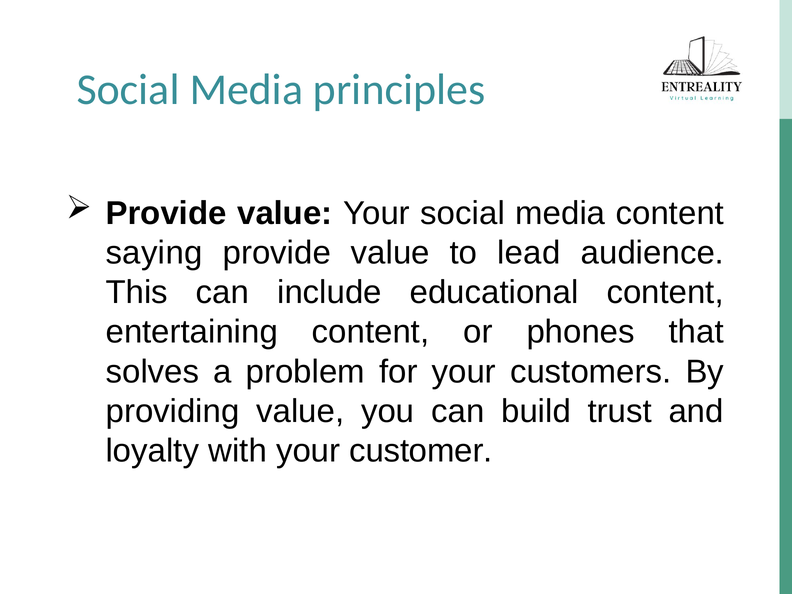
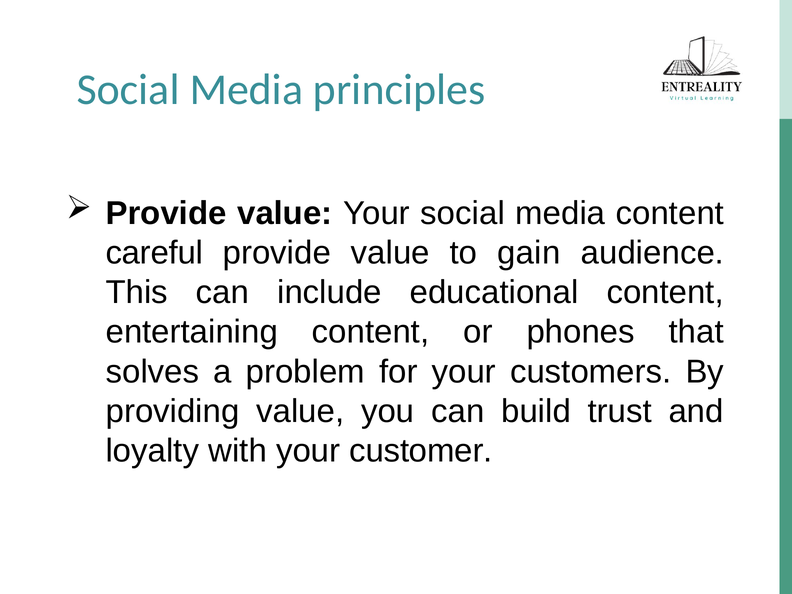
saying: saying -> careful
lead: lead -> gain
